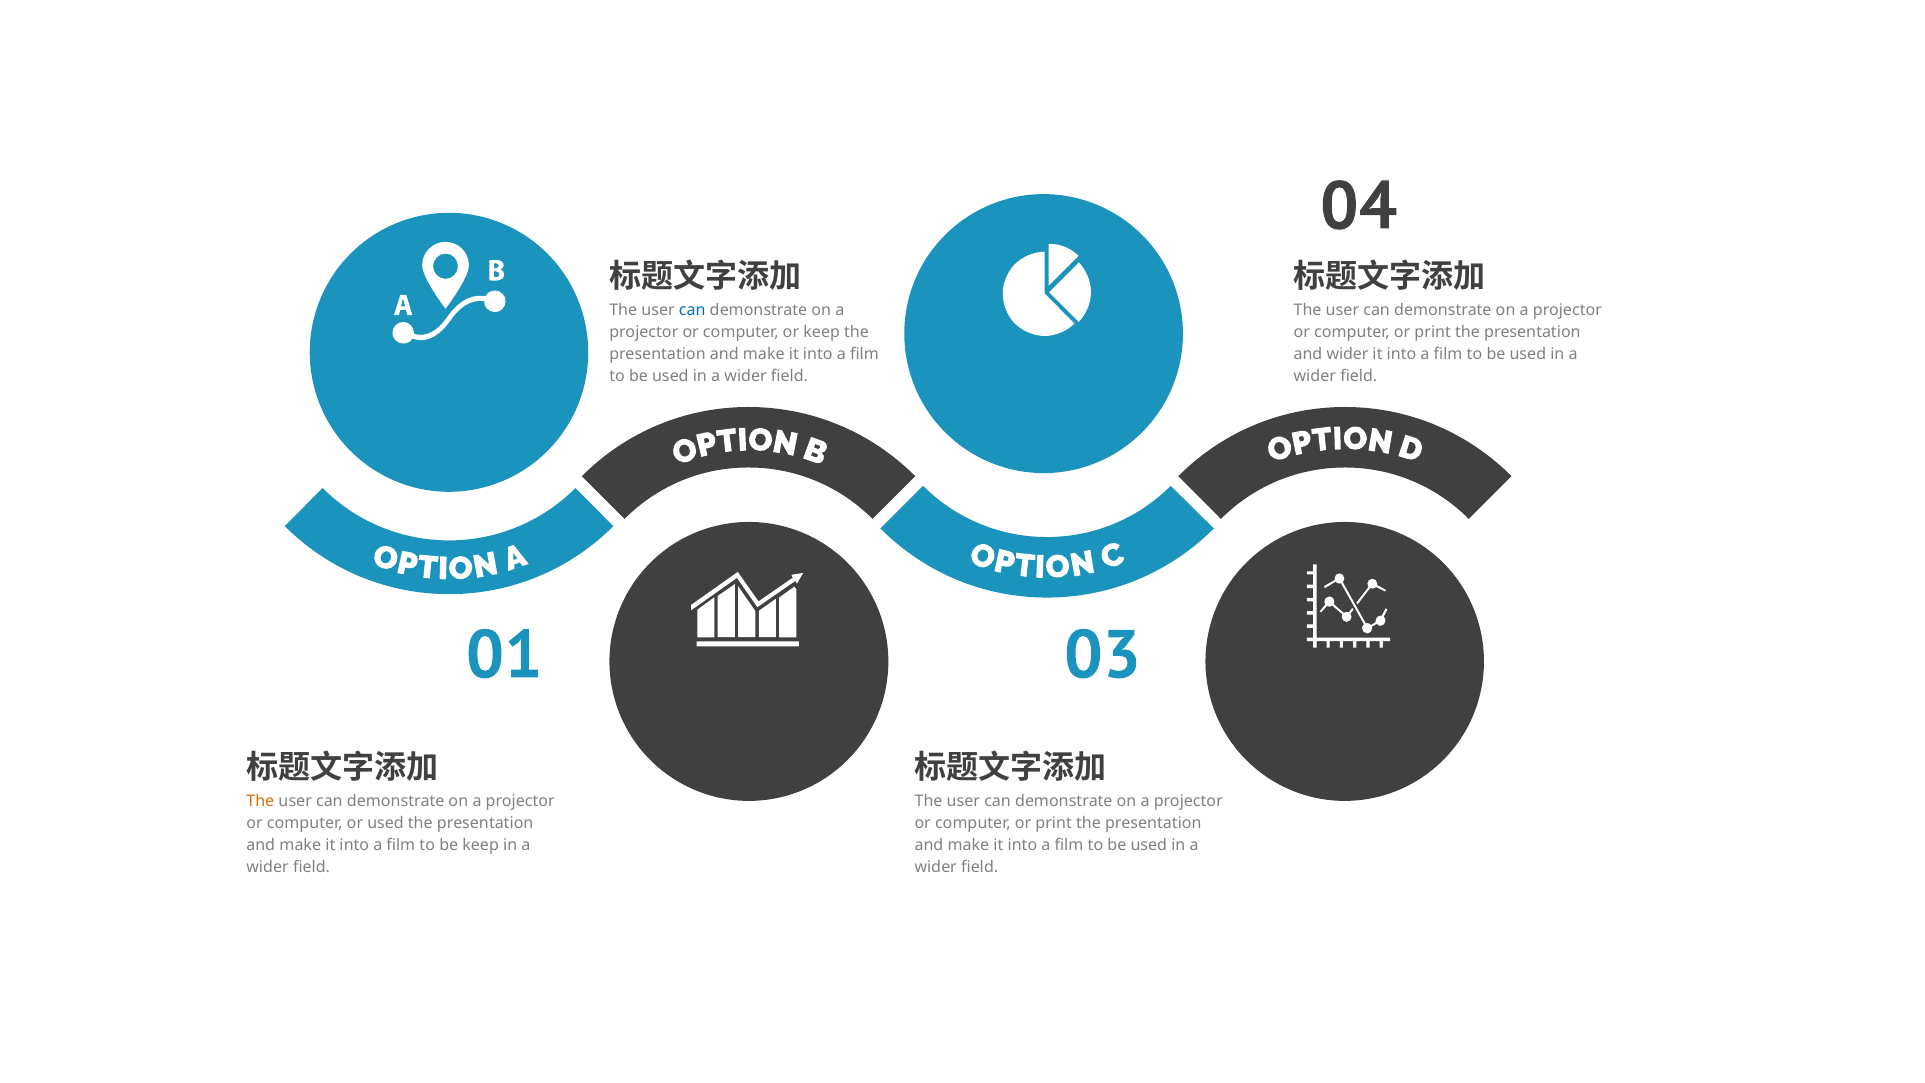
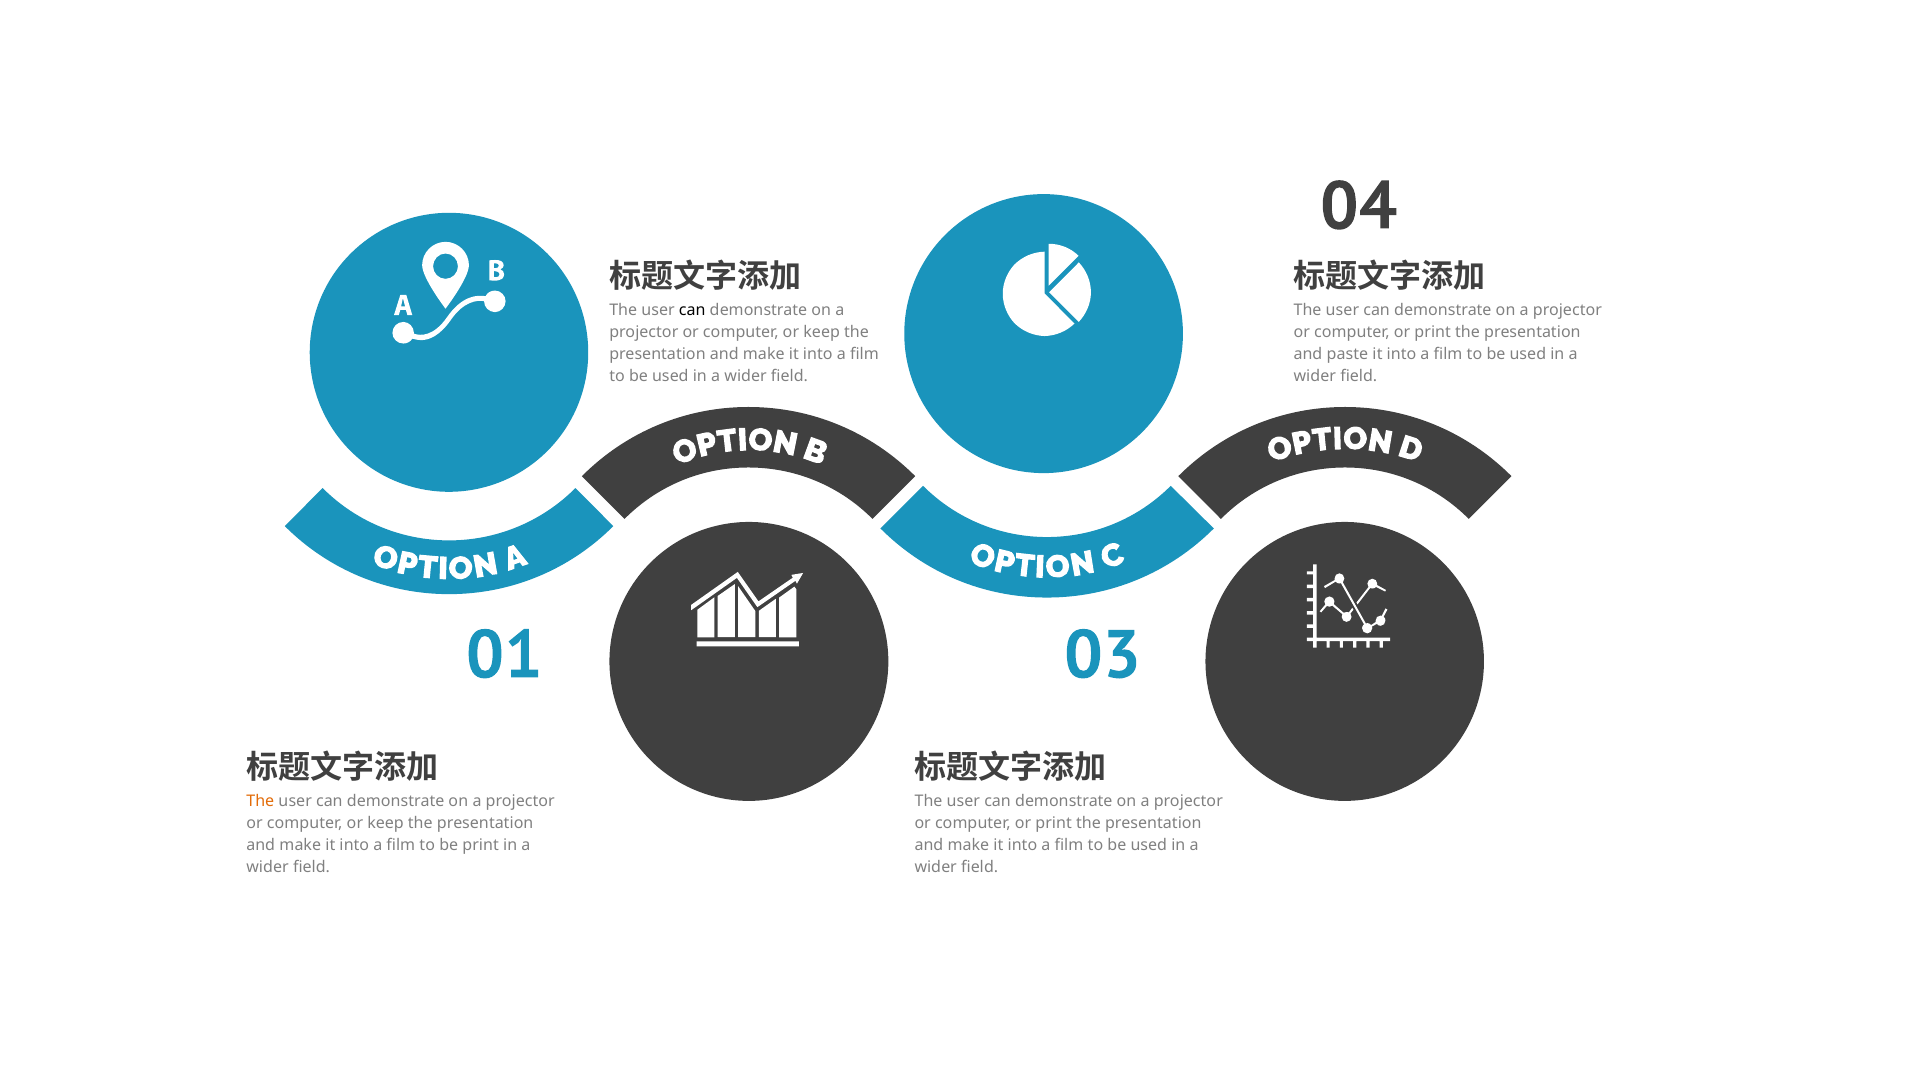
can at (692, 310) colour: blue -> black
and wider: wider -> paste
used at (386, 823): used -> keep
be keep: keep -> print
